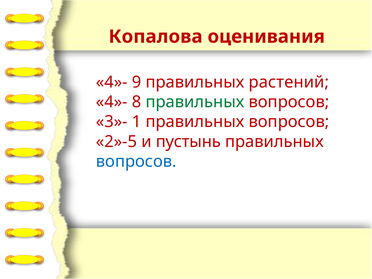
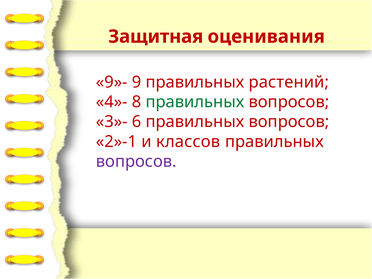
Копалова: Копалова -> Защитная
4»- at (112, 82): 4»- -> 9»-
1: 1 -> 6
2»-5: 2»-5 -> 2»-1
пустынь: пустынь -> классов
вопросов at (136, 161) colour: blue -> purple
